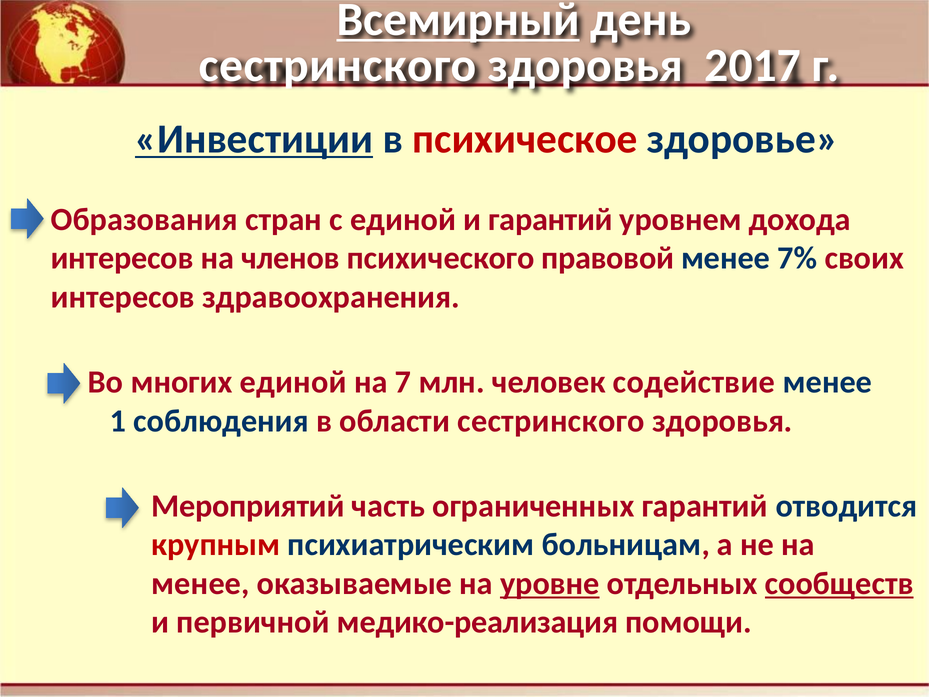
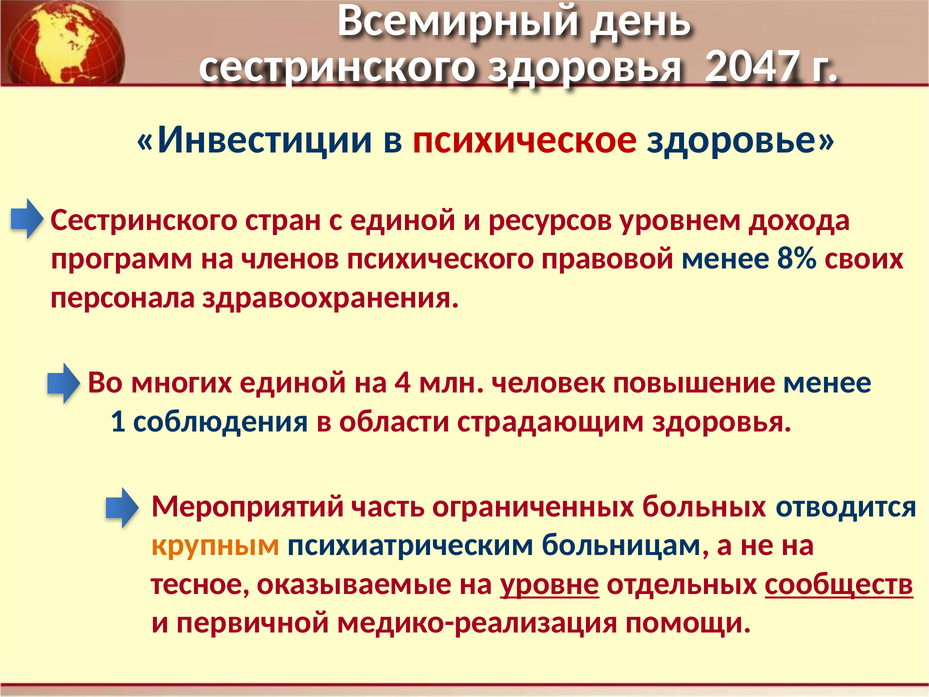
Всемирный underline: present -> none
2017: 2017 -> 2047
Инвестиции underline: present -> none
Образования at (144, 220): Образования -> Сестринского
и гарантий: гарантий -> ресурсов
интересов at (122, 258): интересов -> программ
7%: 7% -> 8%
интересов at (123, 297): интересов -> персонала
7: 7 -> 4
содействие: содействие -> повышение
области сестринского: сестринского -> страдающим
ограниченных гарантий: гарантий -> больных
крупным colour: red -> orange
менее at (200, 583): менее -> тесное
